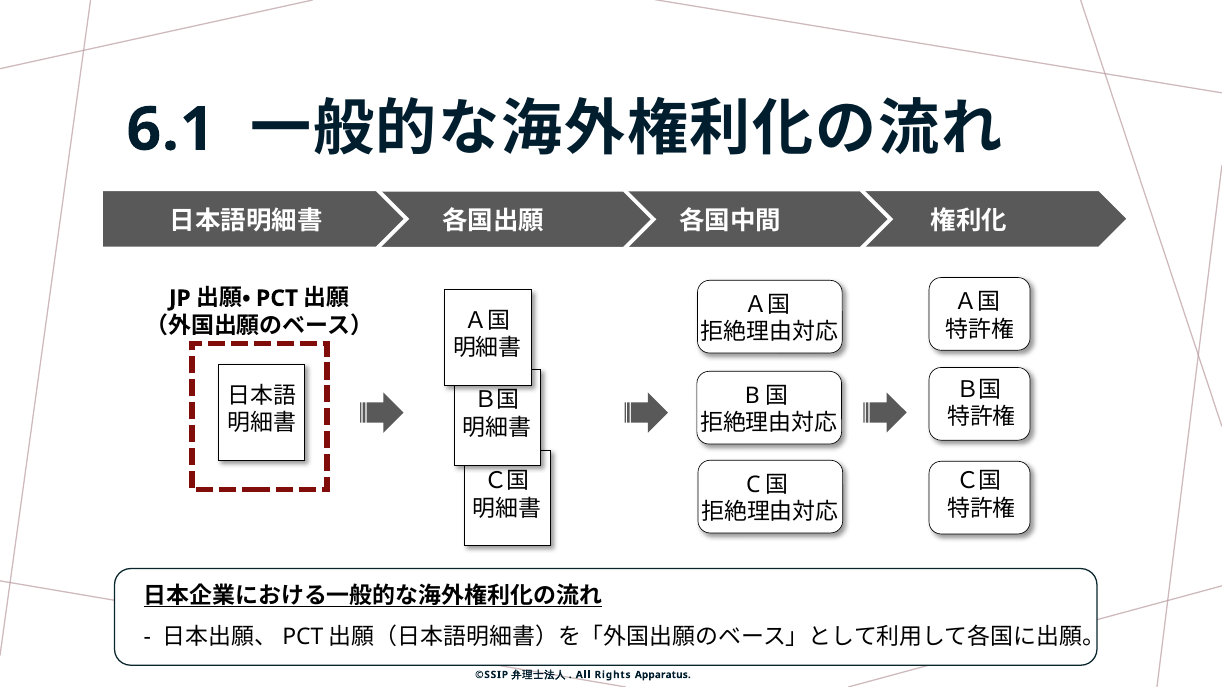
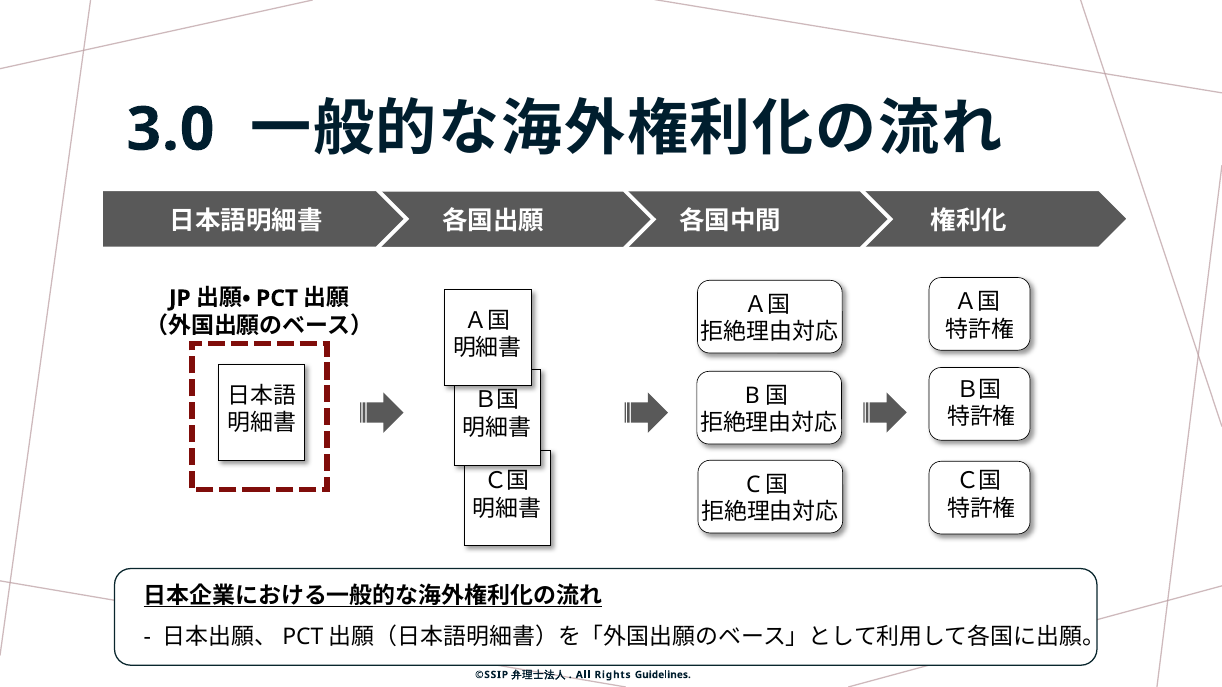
6.1: 6.1 -> 3.0
Apparatus: Apparatus -> Guidelines
